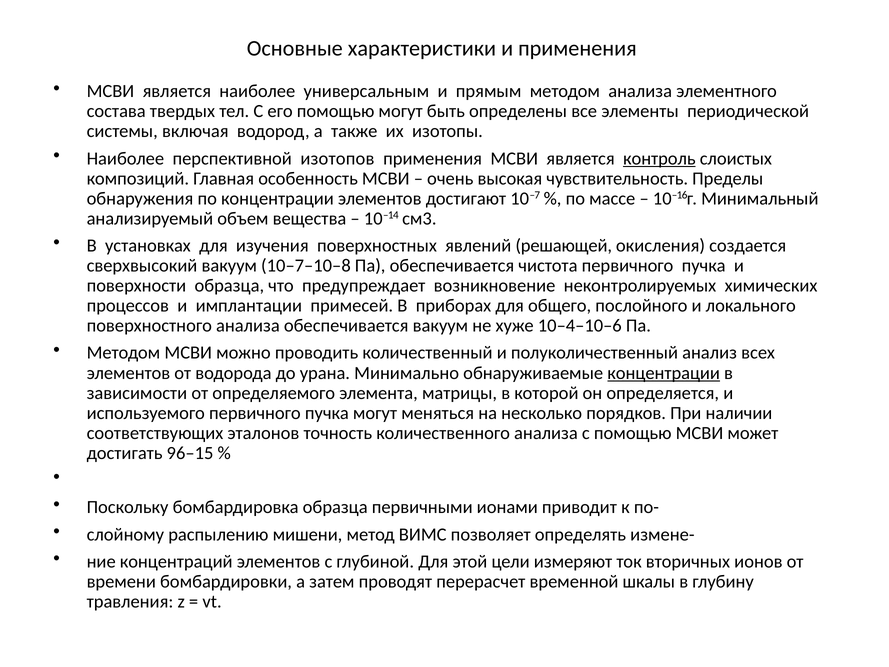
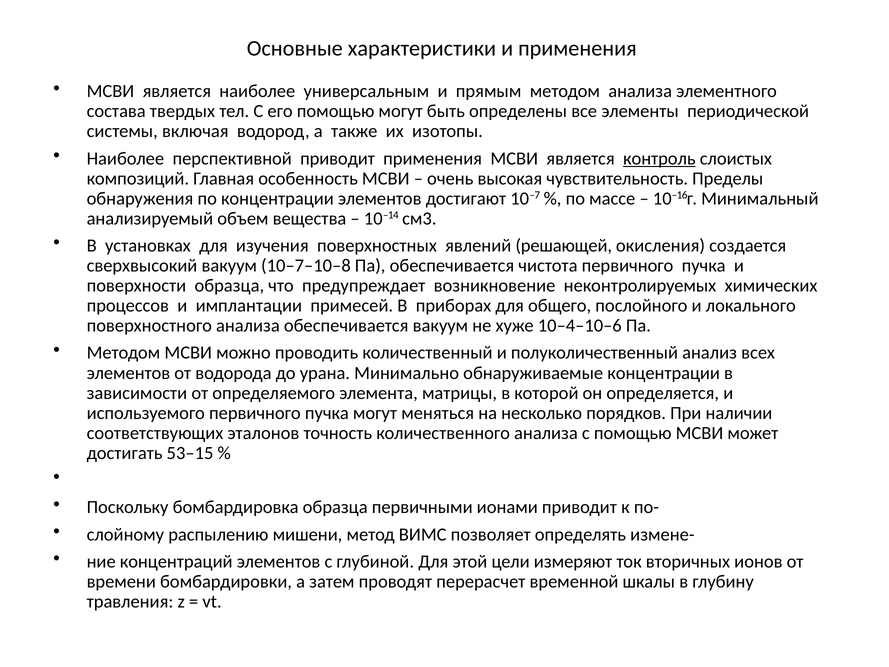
перспективной изотопов: изотопов -> приводит
концентрации at (664, 373) underline: present -> none
96–15: 96–15 -> 53–15
